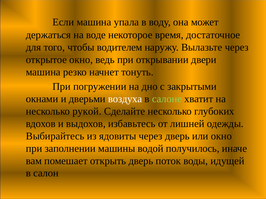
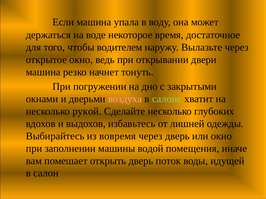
воздуха colour: white -> pink
ядовиты: ядовиты -> вовремя
получилось: получилось -> помещения
